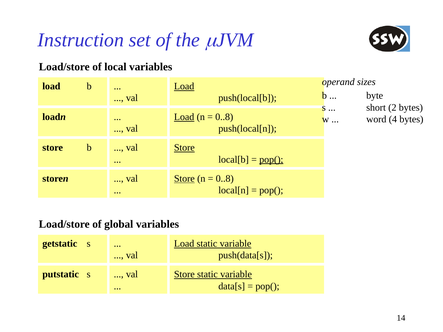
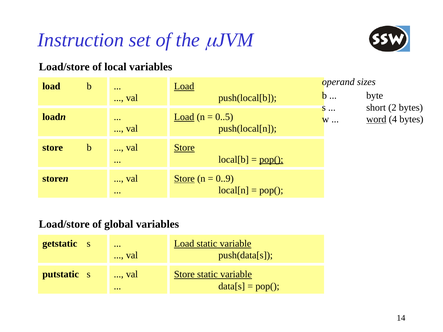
0..8 at (224, 117): 0..8 -> 0..5
word underline: none -> present
0..8 at (225, 179): 0..8 -> 0..9
